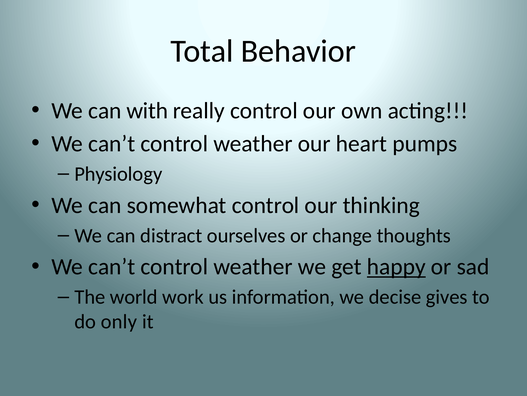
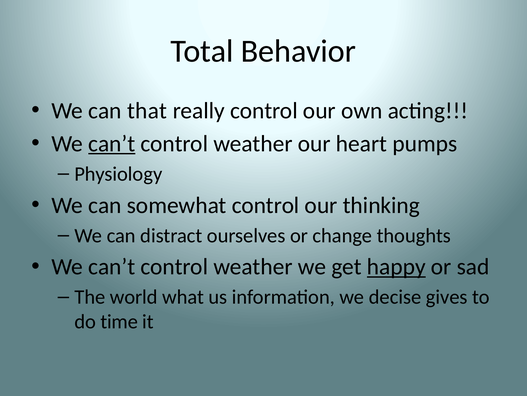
with: with -> that
can’t at (112, 143) underline: none -> present
work: work -> what
only: only -> time
